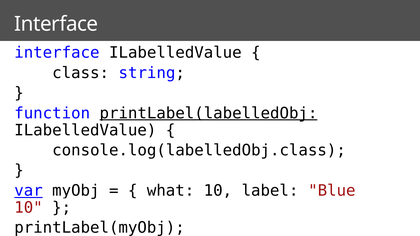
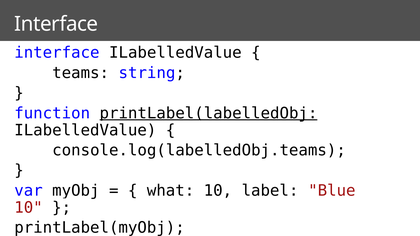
class: class -> teams
console.log(labelledObj.class: console.log(labelledObj.class -> console.log(labelledObj.teams
var underline: present -> none
